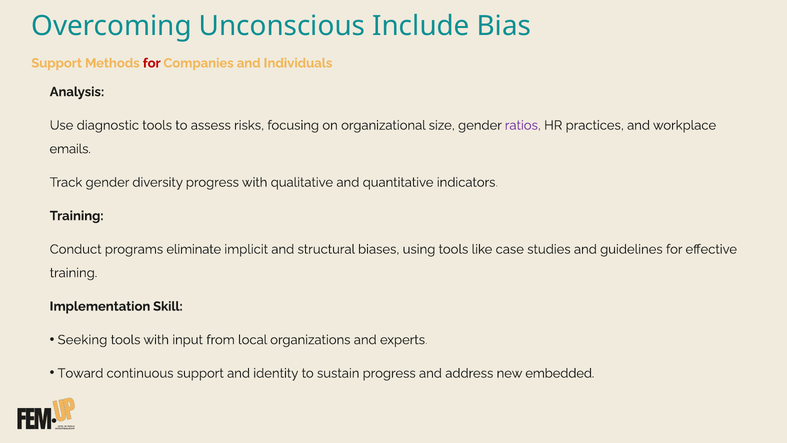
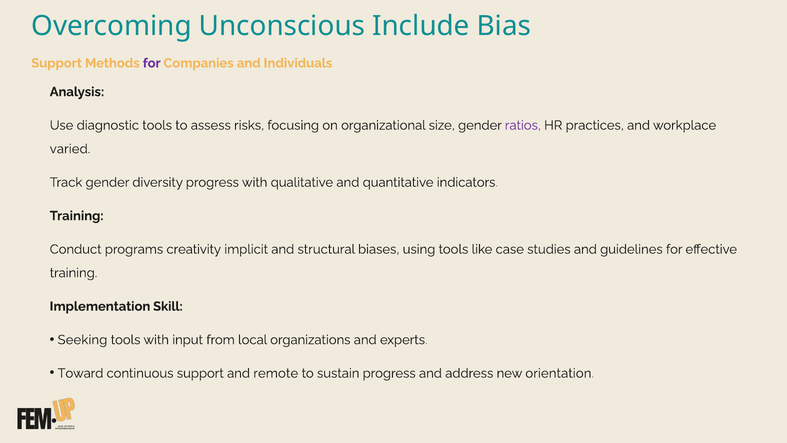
for at (152, 63) colour: red -> purple
emails: emails -> varied
eliminate: eliminate -> creativity
identity: identity -> remote
embedded: embedded -> orientation
